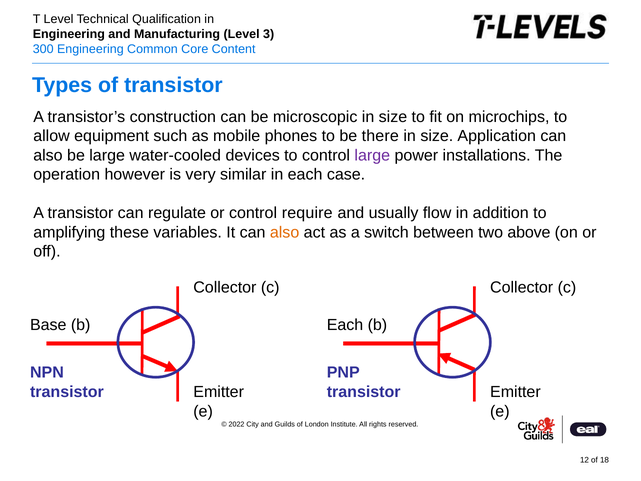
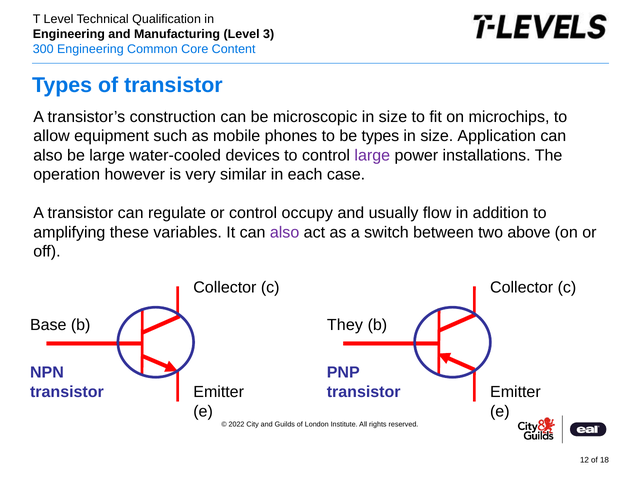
be there: there -> types
require: require -> occupy
also at (285, 232) colour: orange -> purple
Each at (345, 325): Each -> They
